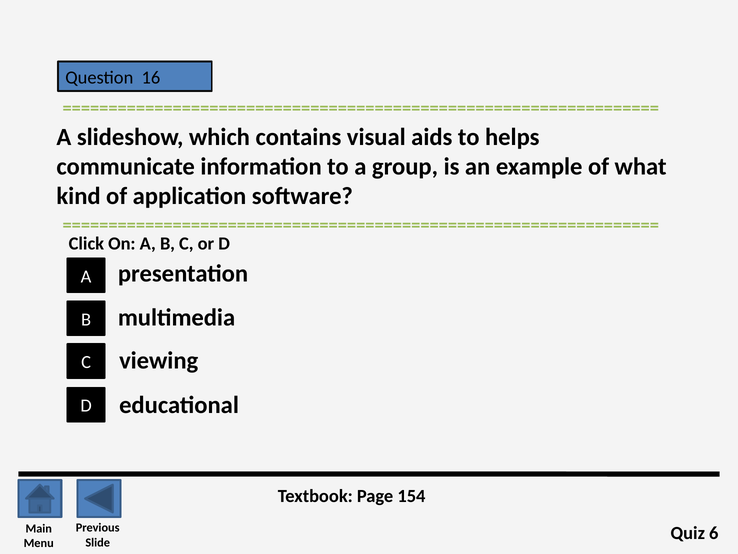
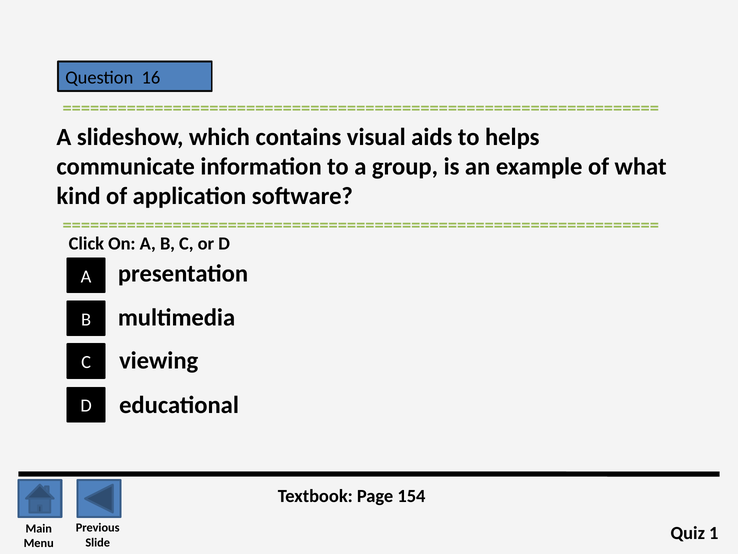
6: 6 -> 1
